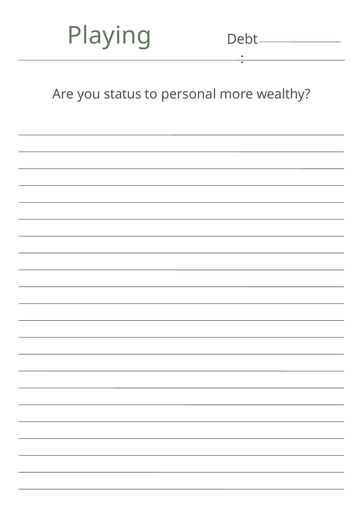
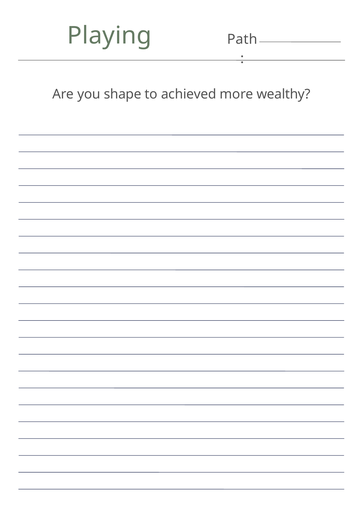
Debt: Debt -> Path
status: status -> shape
personal: personal -> achieved
